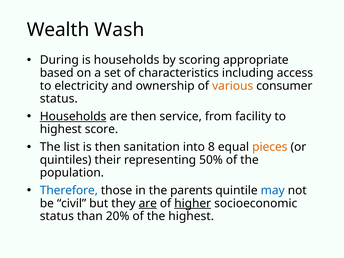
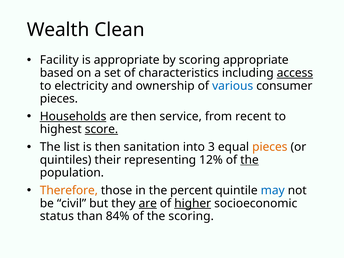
Wash: Wash -> Clean
During: During -> Facility
is households: households -> appropriate
access underline: none -> present
various colour: orange -> blue
status at (59, 99): status -> pieces
facility: facility -> recent
score underline: none -> present
8: 8 -> 3
50%: 50% -> 12%
the at (249, 160) underline: none -> present
Therefore colour: blue -> orange
parents: parents -> percent
20%: 20% -> 84%
the highest: highest -> scoring
